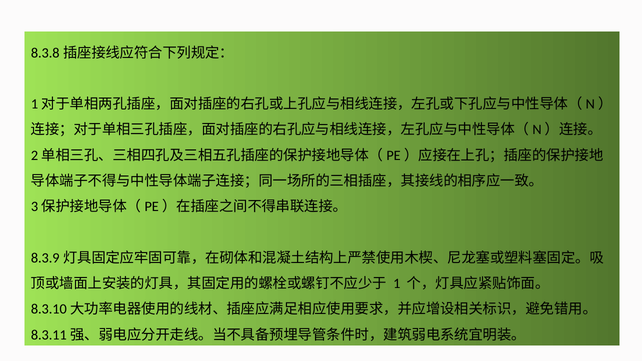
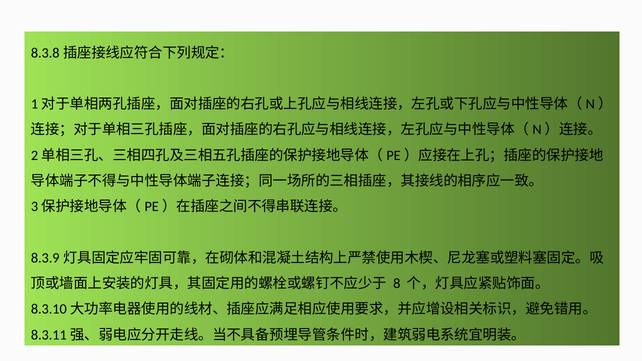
1: 1 -> 8
